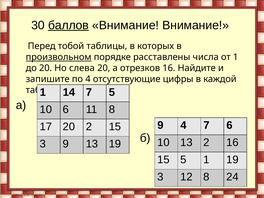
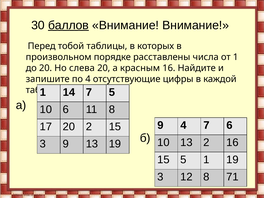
произвольном underline: present -> none
отрезков: отрезков -> красным
24: 24 -> 71
